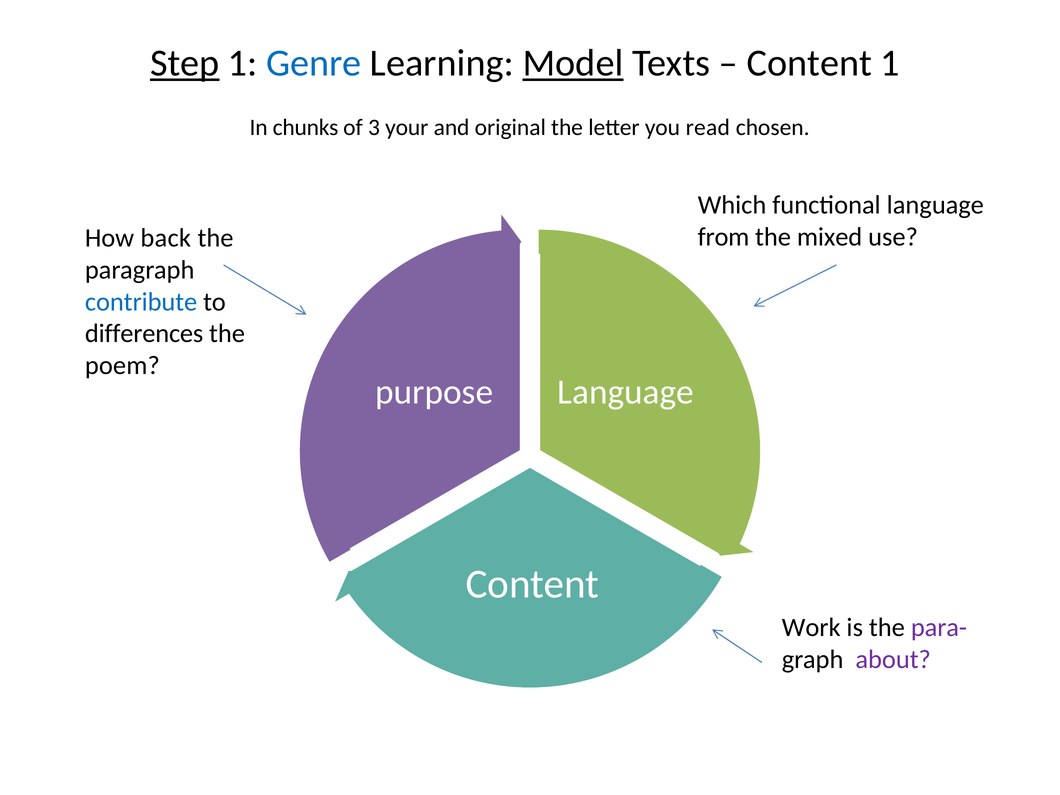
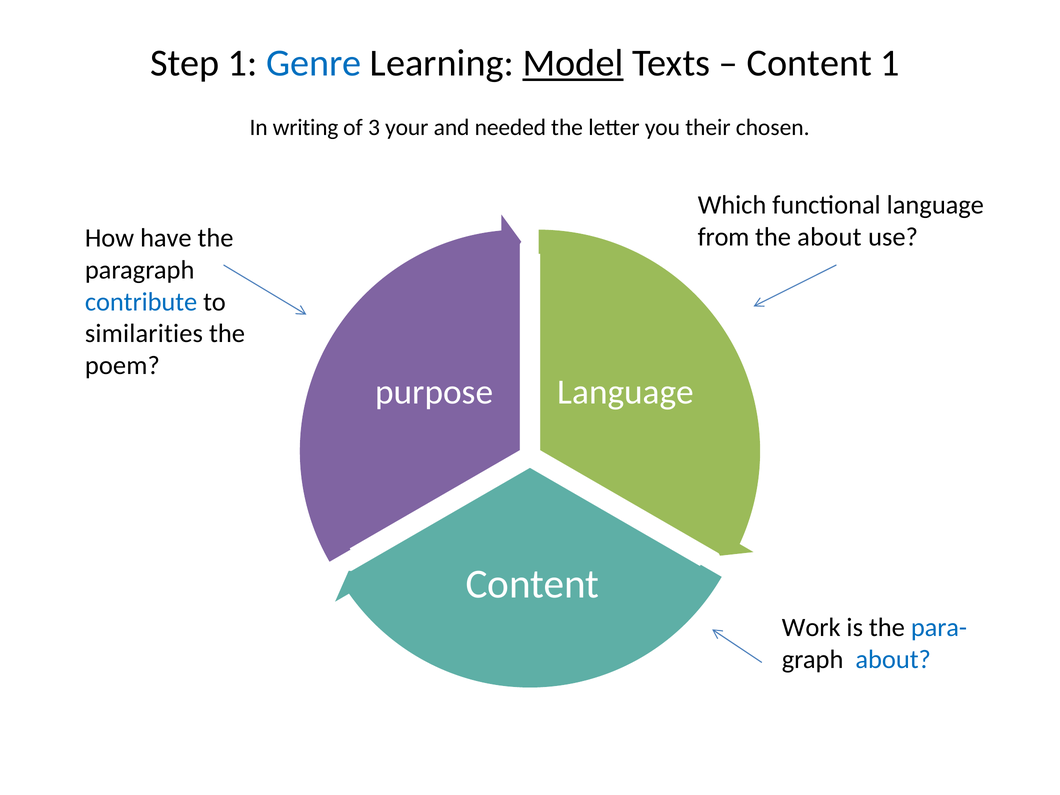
Step underline: present -> none
chunks: chunks -> writing
original: original -> needed
read: read -> their
the mixed: mixed -> about
back: back -> have
differences: differences -> similarities
para- colour: purple -> blue
about at (893, 659) colour: purple -> blue
